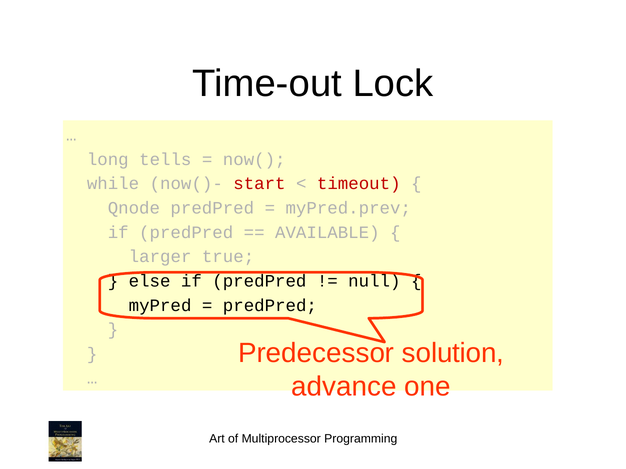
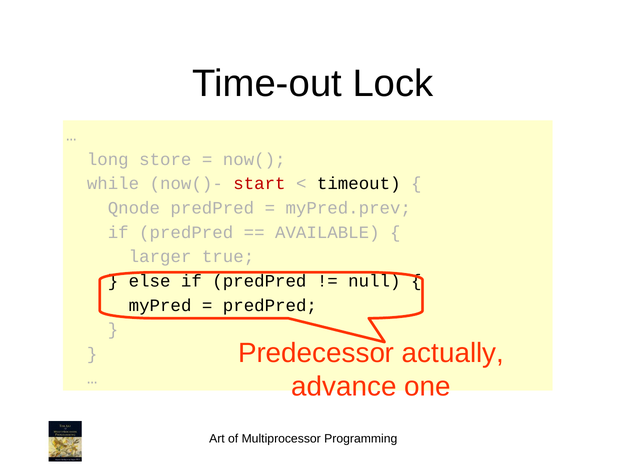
tells: tells -> store
timeout colour: red -> black
solution: solution -> actually
